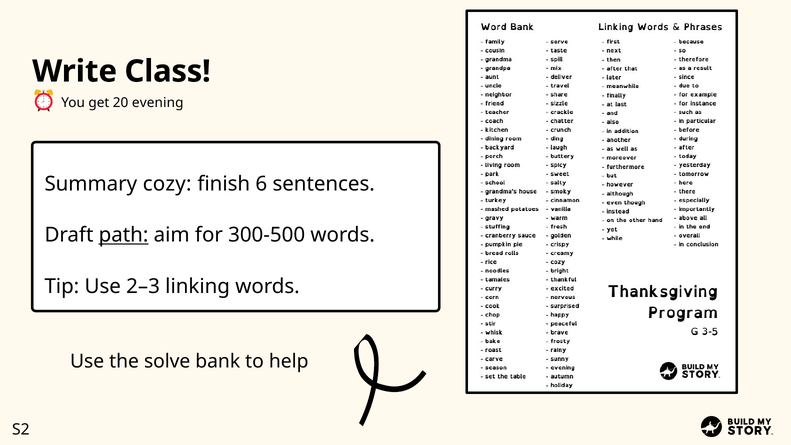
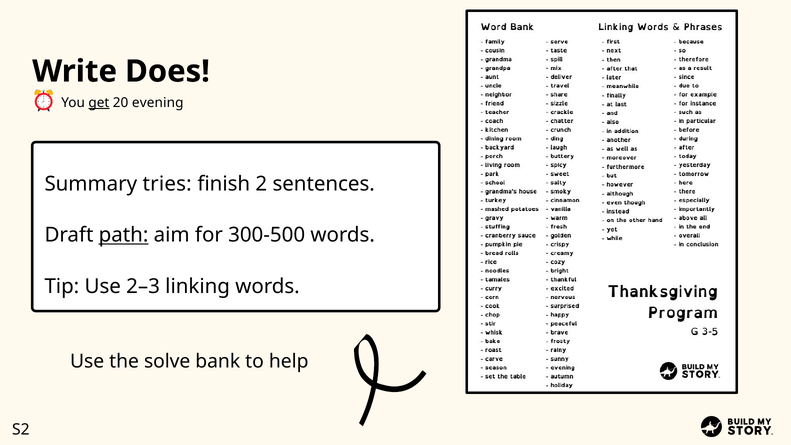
Class: Class -> Does
get underline: none -> present
cozy: cozy -> tries
6: 6 -> 2
